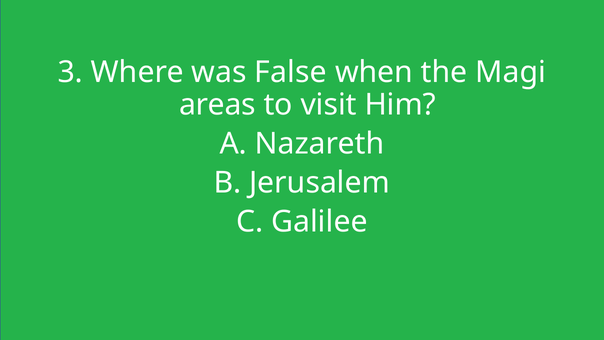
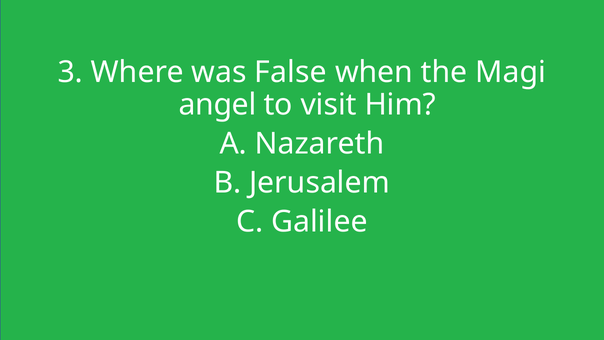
areas: areas -> angel
